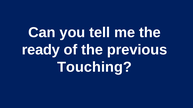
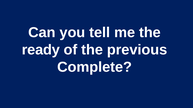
Touching: Touching -> Complete
